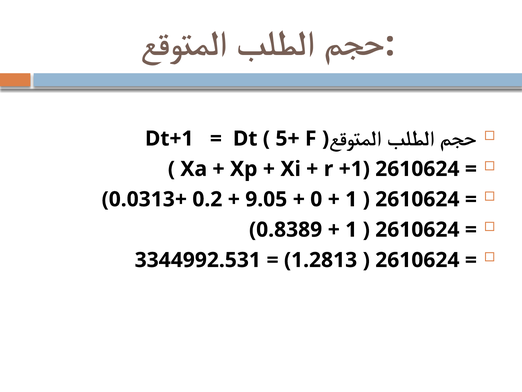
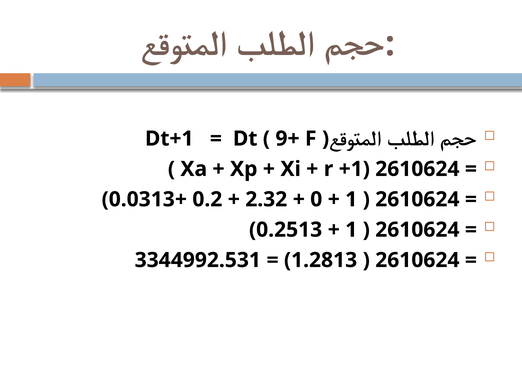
5+: 5+ -> 9+
9.05: 9.05 -> 2.32
0.8389: 0.8389 -> 0.2513
